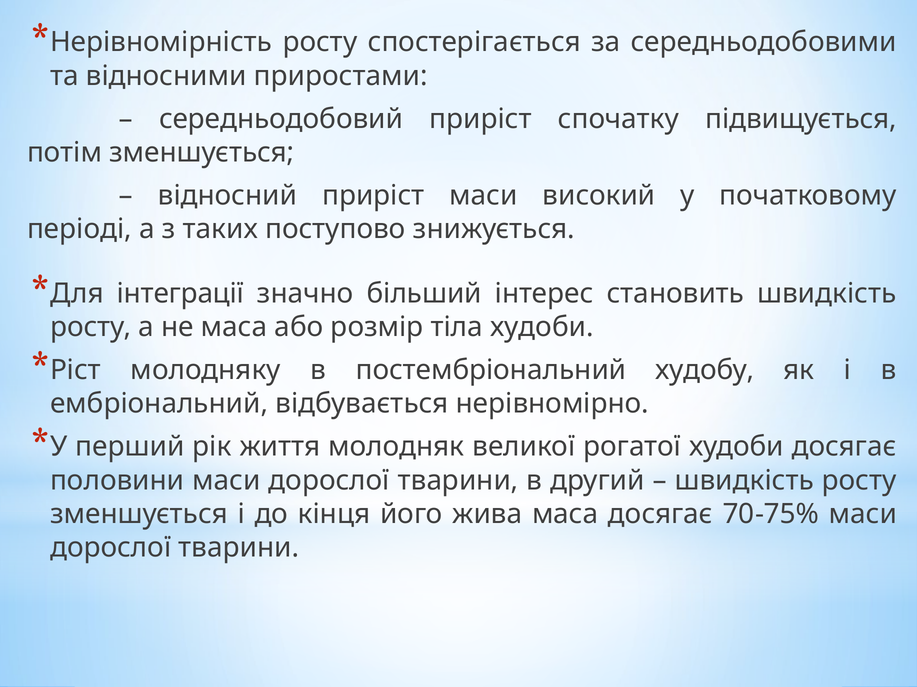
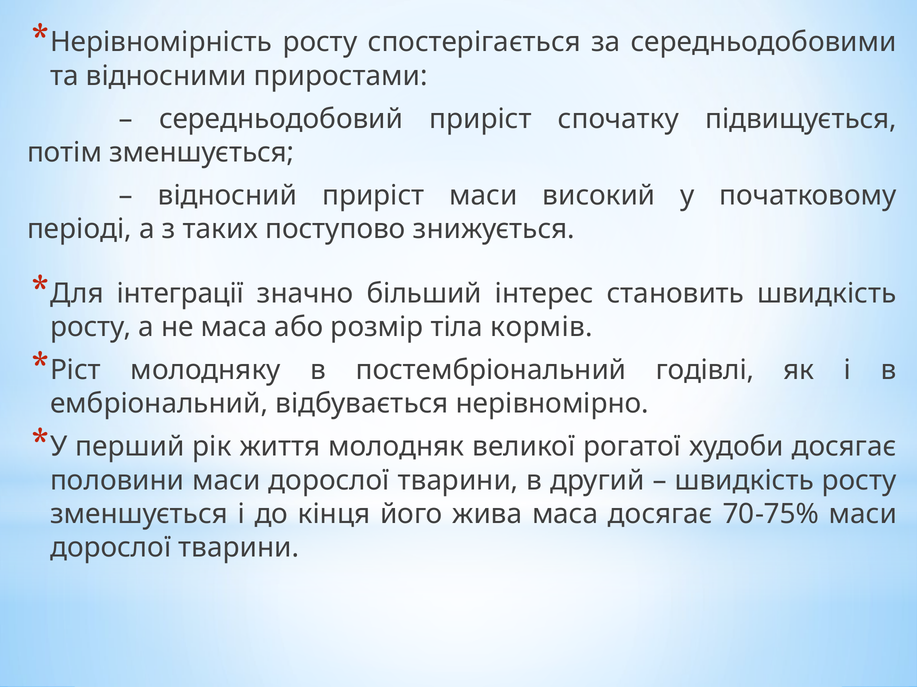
тіла худоби: худоби -> кормів
худобу: худобу -> годівлі
